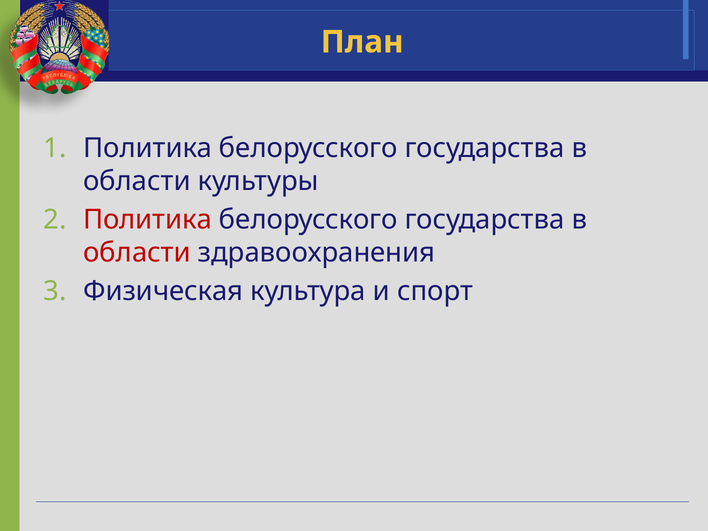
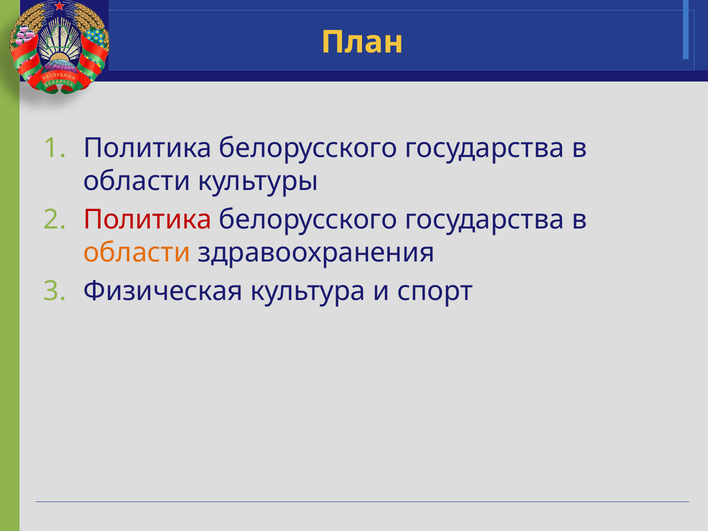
области at (137, 253) colour: red -> orange
